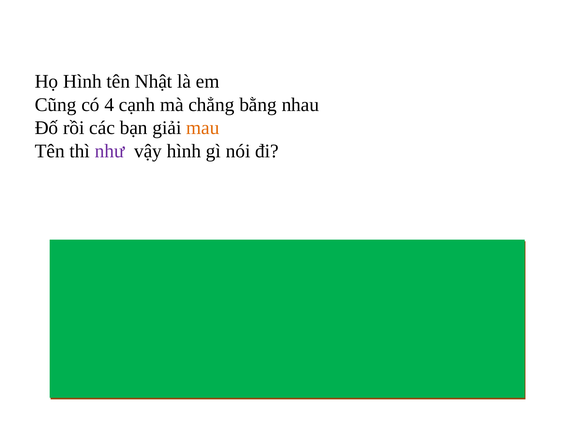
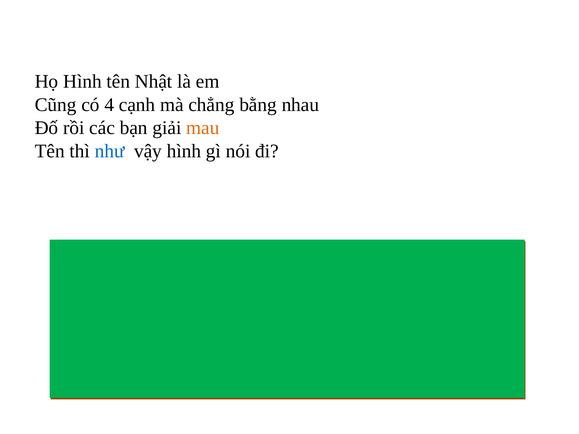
như colour: purple -> blue
